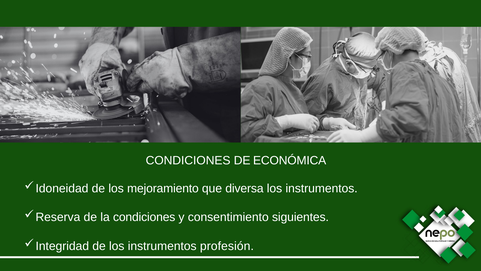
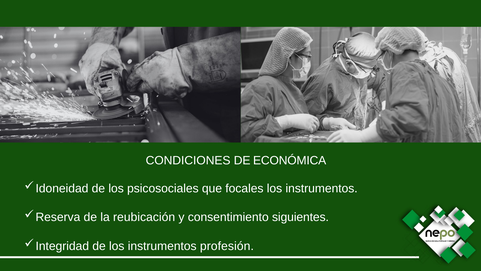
mejoramiento: mejoramiento -> psicosociales
diversa: diversa -> focales
la condiciones: condiciones -> reubicación
